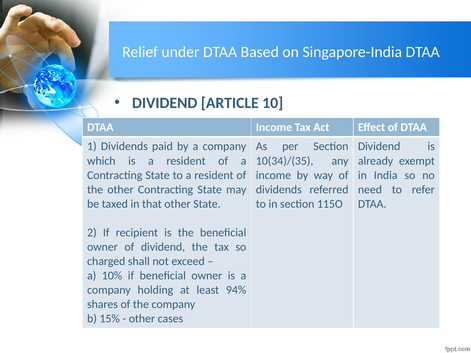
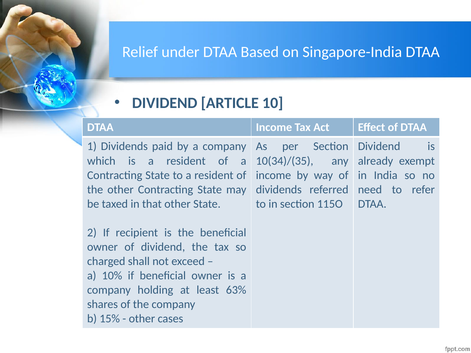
94%: 94% -> 63%
